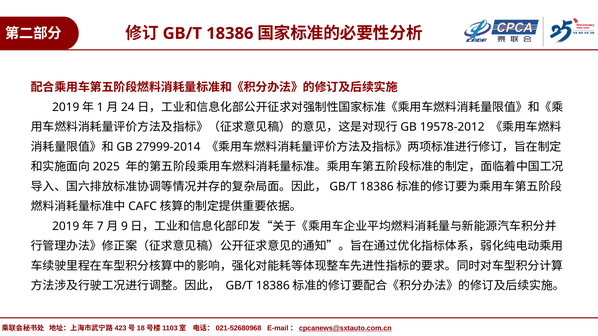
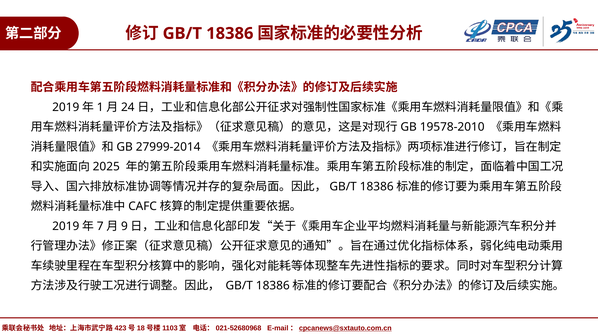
19578-2012: 19578-2012 -> 19578-2010
